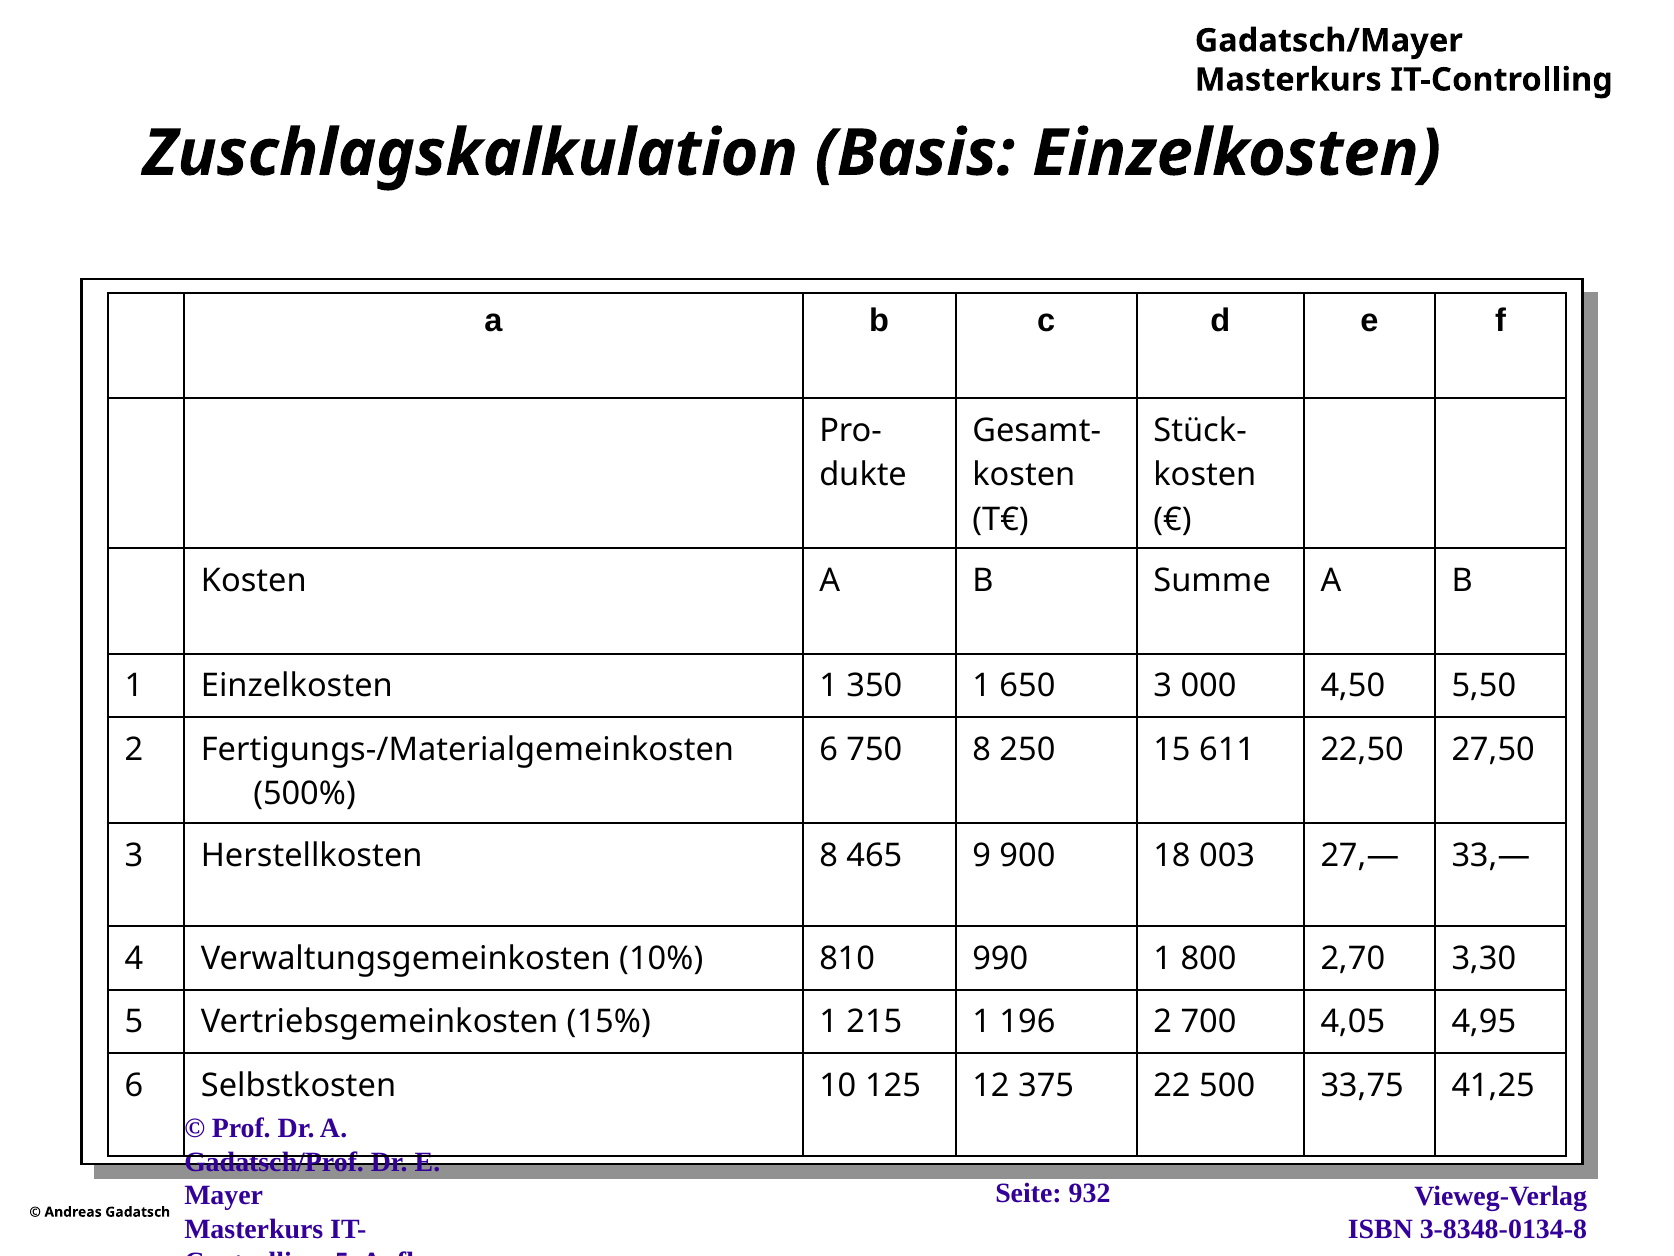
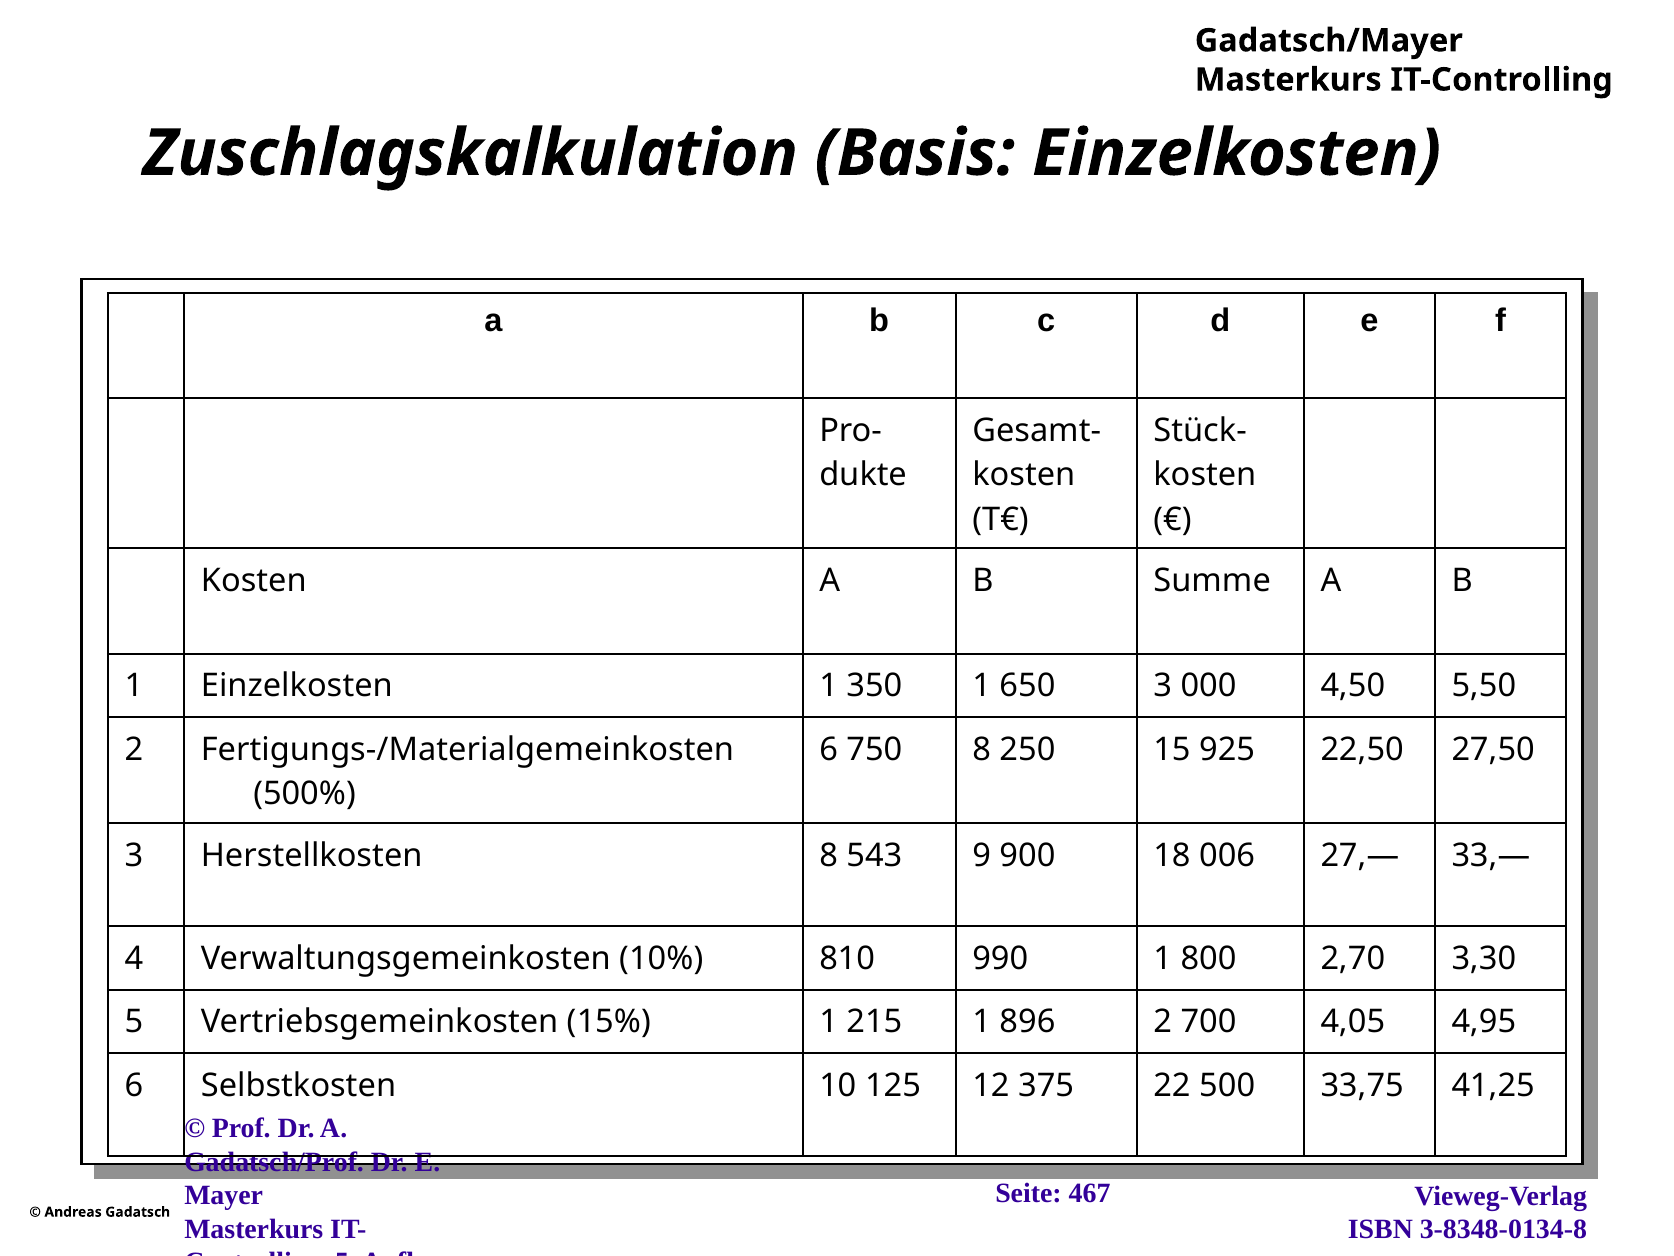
611: 611 -> 925
465: 465 -> 543
003: 003 -> 006
196: 196 -> 896
932: 932 -> 467
